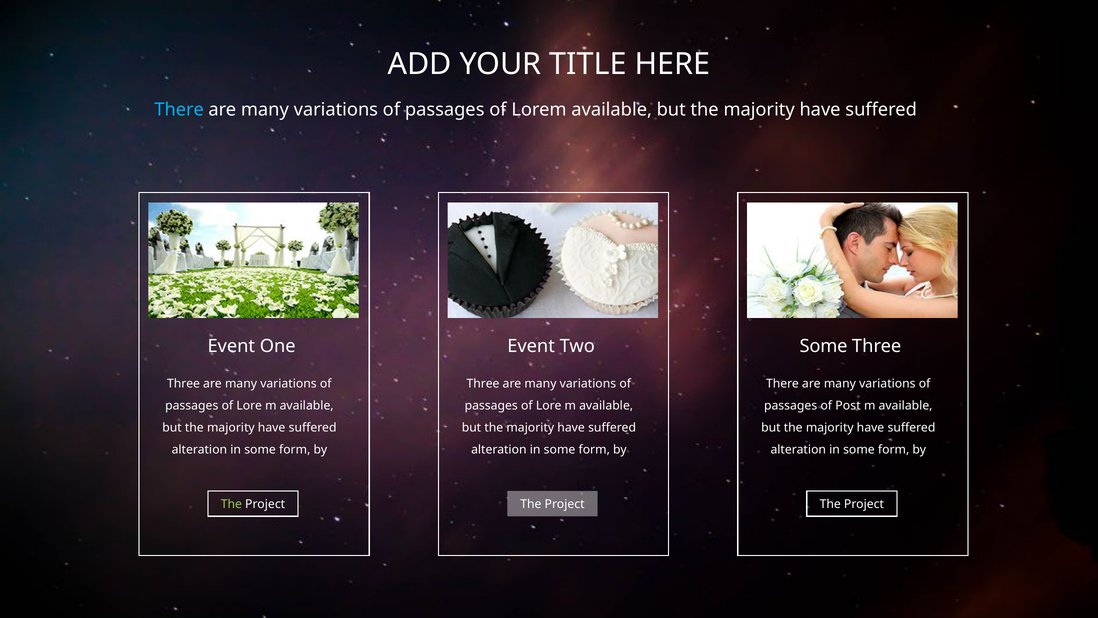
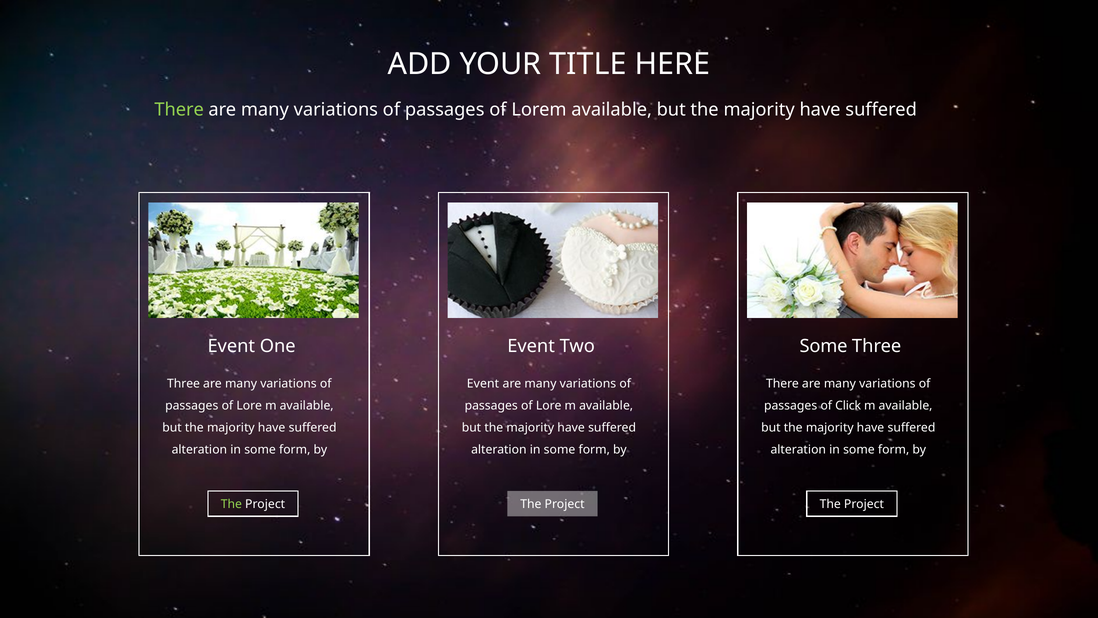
There at (179, 110) colour: light blue -> light green
Three at (483, 384): Three -> Event
Post: Post -> Click
